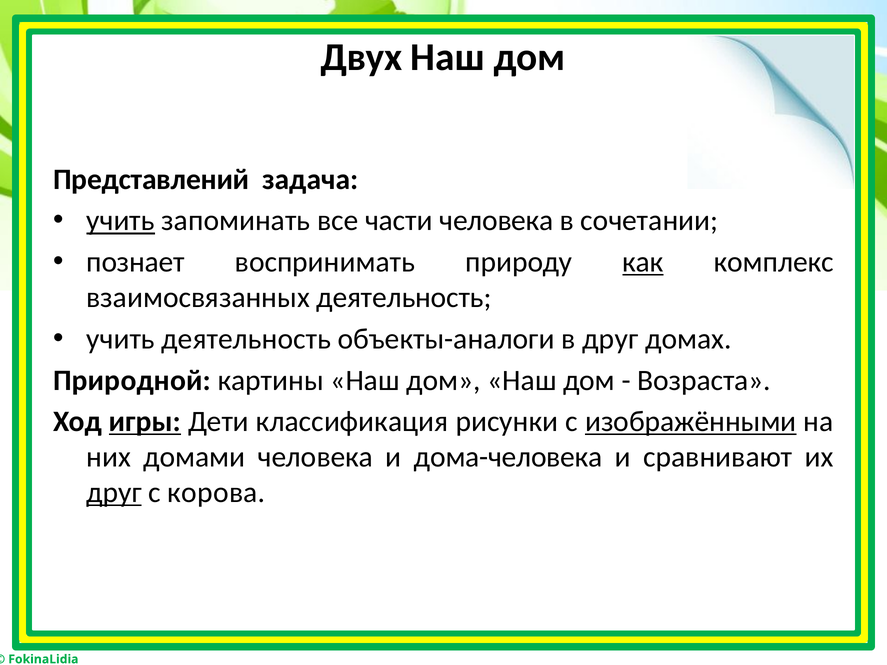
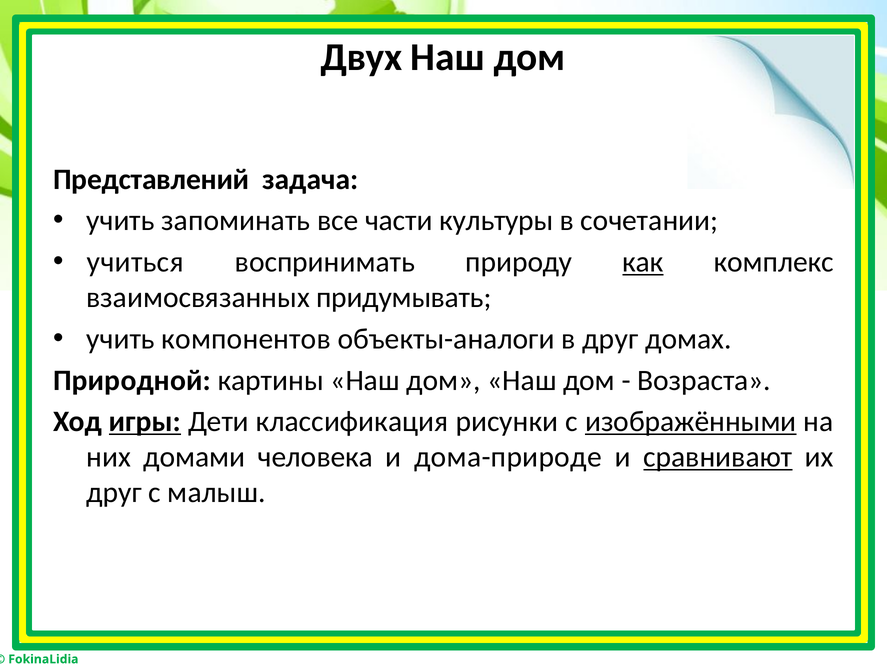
учить at (121, 221) underline: present -> none
части человека: человека -> культуры
познает: познает -> учиться
взаимосвязанных деятельность: деятельность -> придумывать
учить деятельность: деятельность -> компонентов
дома-человека: дома-человека -> дома-природе
сравнивают underline: none -> present
друг at (114, 493) underline: present -> none
корова: корова -> малыш
